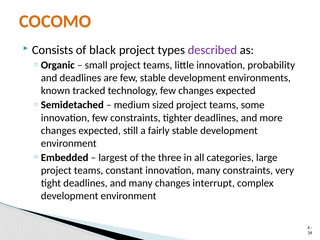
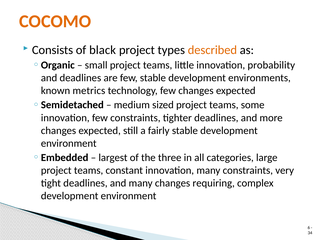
described colour: purple -> orange
tracked: tracked -> metrics
interrupt: interrupt -> requiring
